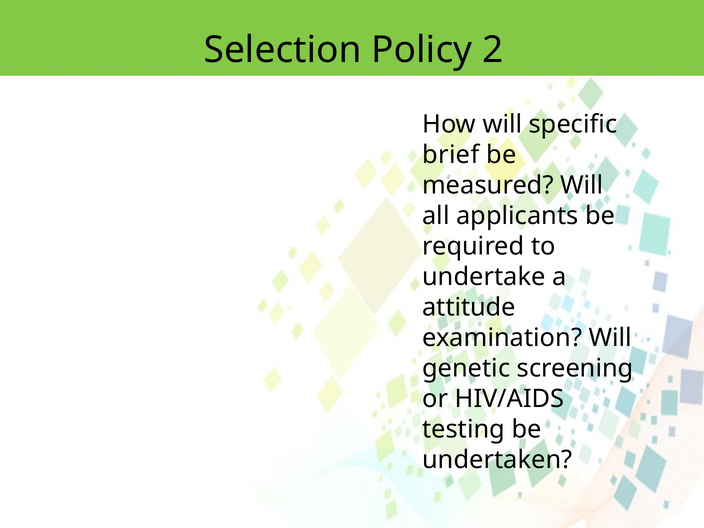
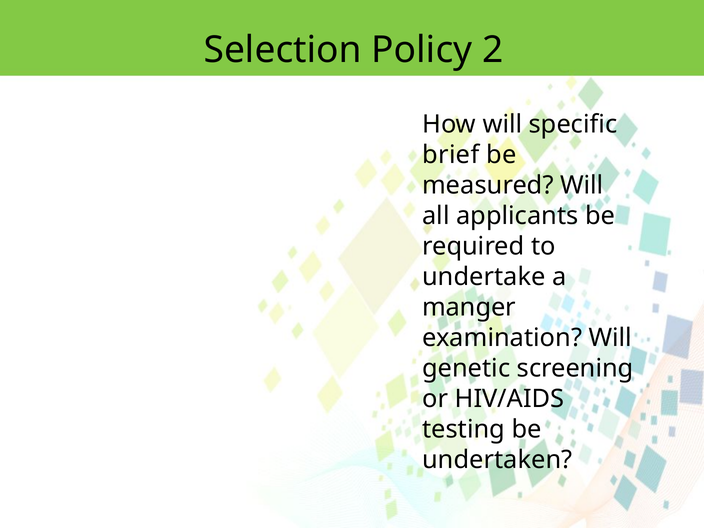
attitude: attitude -> manger
